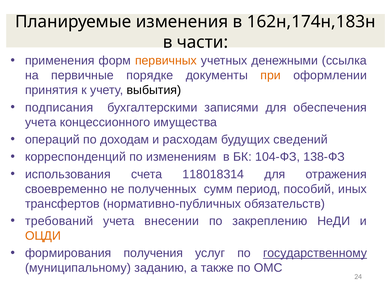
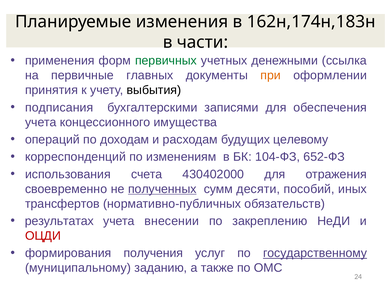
первичных colour: orange -> green
порядке: порядке -> главных
сведений: сведений -> целевому
138-ФЗ: 138-ФЗ -> 652-ФЗ
118018314: 118018314 -> 430402000
полученных underline: none -> present
период: период -> десяти
требований: требований -> результатах
ОЦДИ colour: orange -> red
